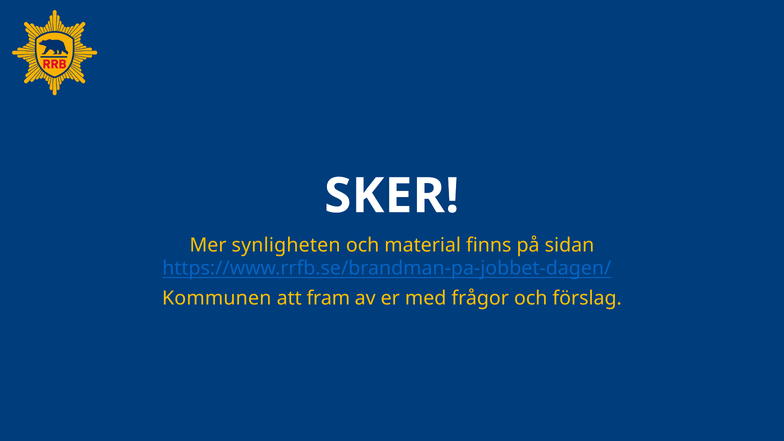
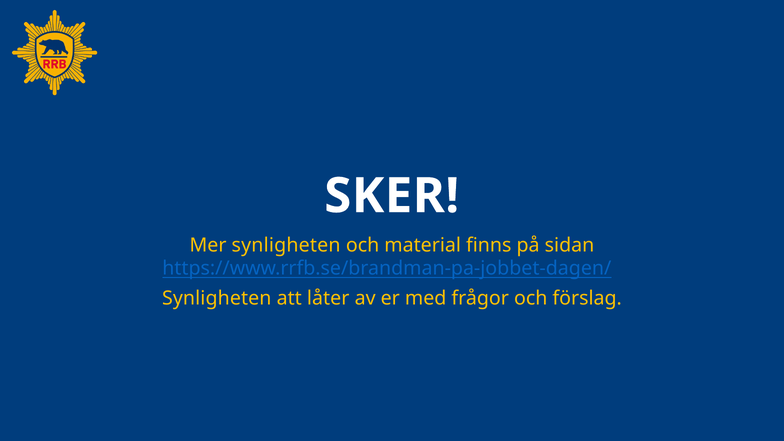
Kommunen at (217, 298): Kommunen -> Synligheten
fram: fram -> låter
